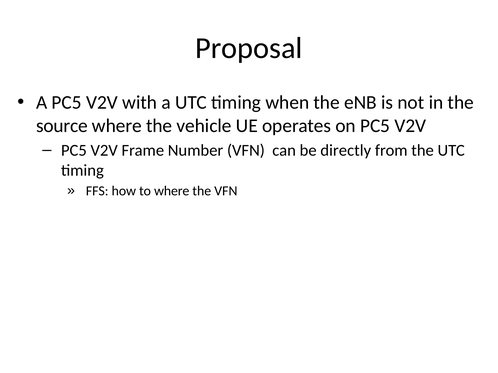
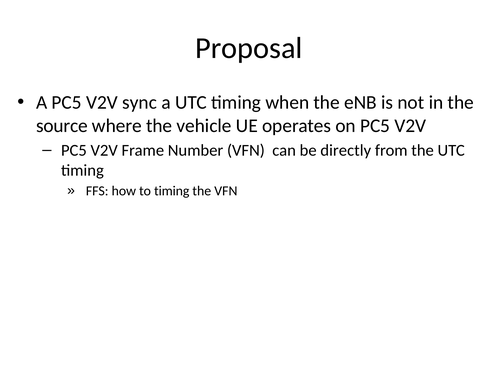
with: with -> sync
to where: where -> timing
